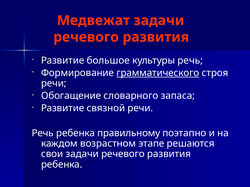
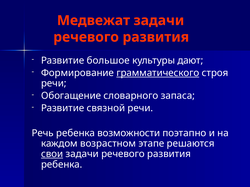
культуры речь: речь -> дают
правильному: правильному -> возможности
свои underline: none -> present
